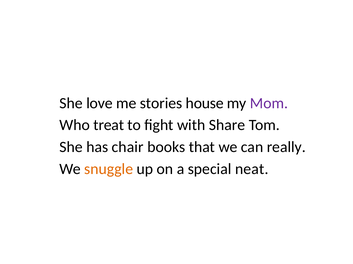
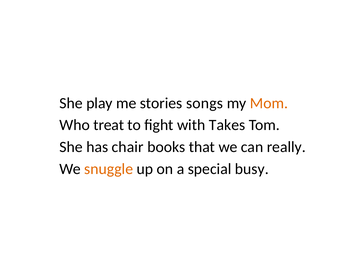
love: love -> play
house: house -> songs
Mom colour: purple -> orange
Share: Share -> Takes
neat: neat -> busy
